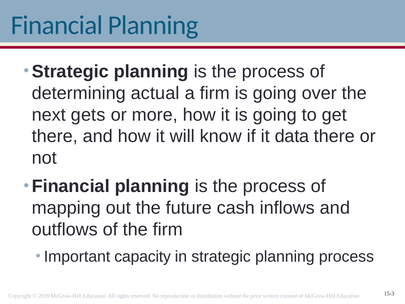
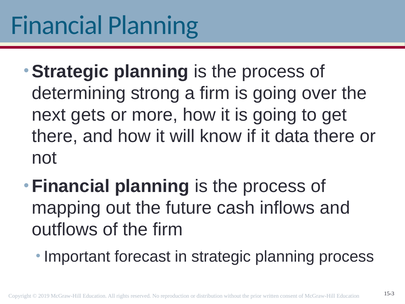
actual: actual -> strong
capacity: capacity -> forecast
